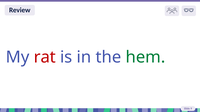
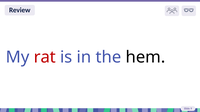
hem colour: green -> black
